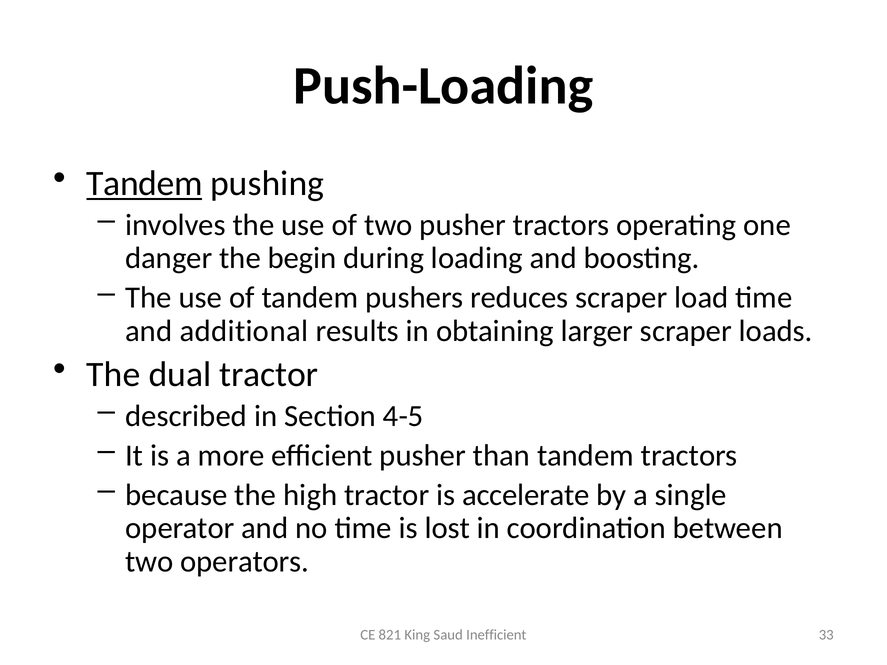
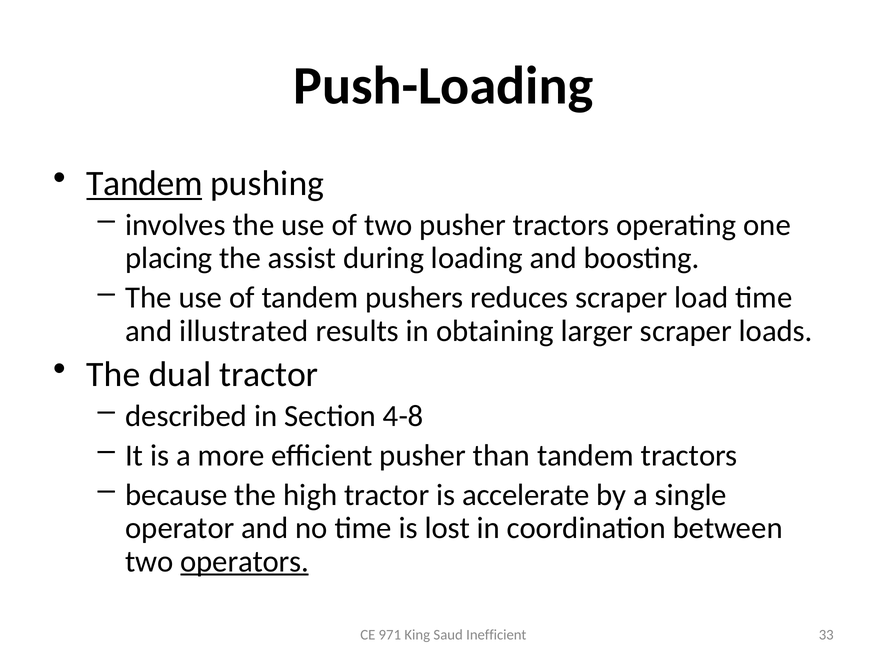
danger: danger -> placing
begin: begin -> assist
additional: additional -> illustrated
4-5: 4-5 -> 4-8
operators underline: none -> present
821: 821 -> 971
